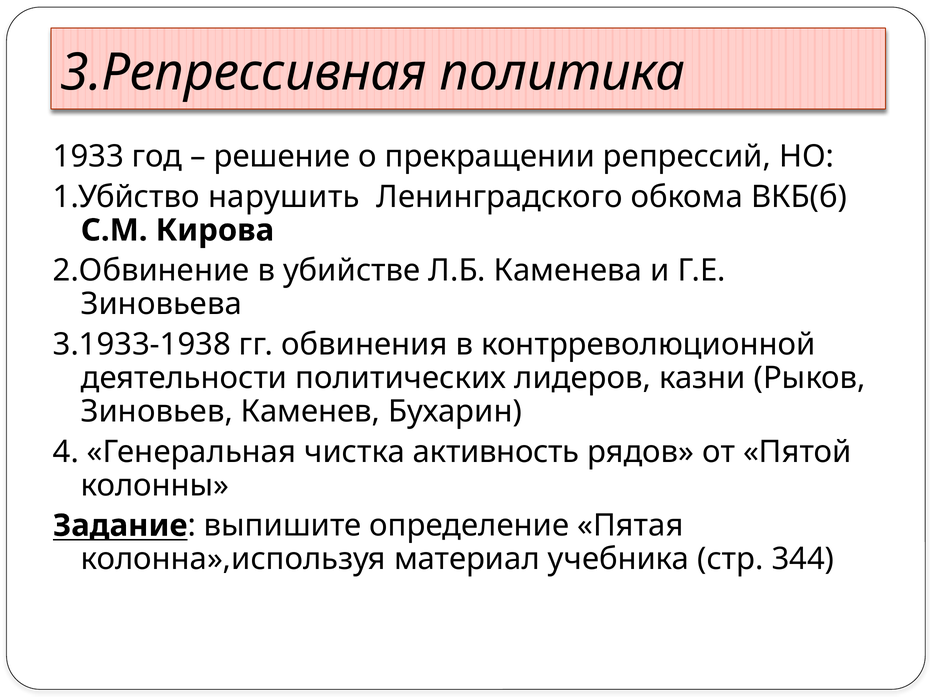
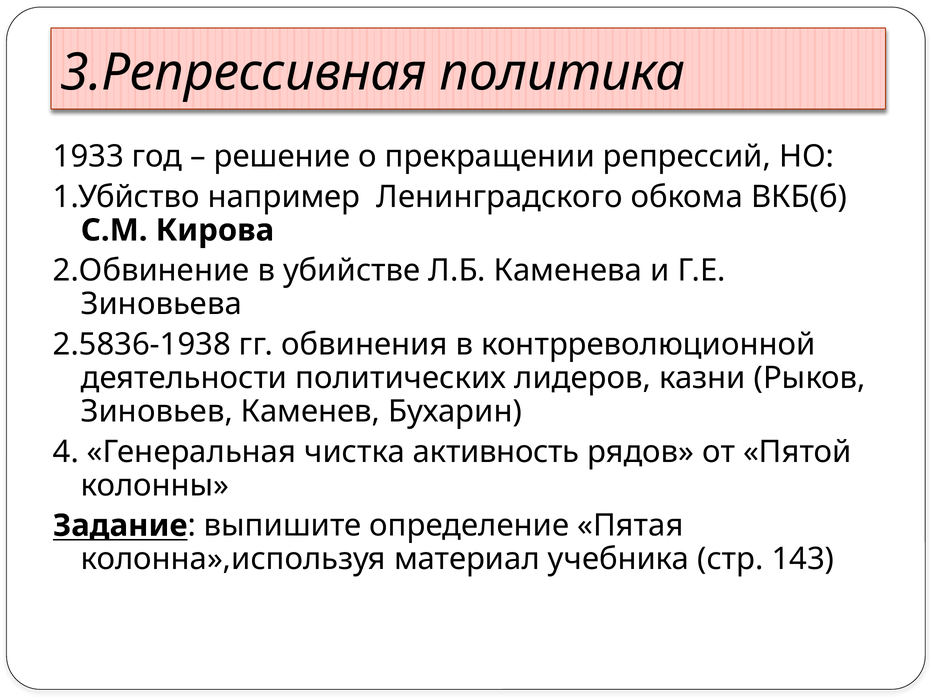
нарушить: нарушить -> например
3.1933-1938: 3.1933-1938 -> 2.5836-1938
344: 344 -> 143
